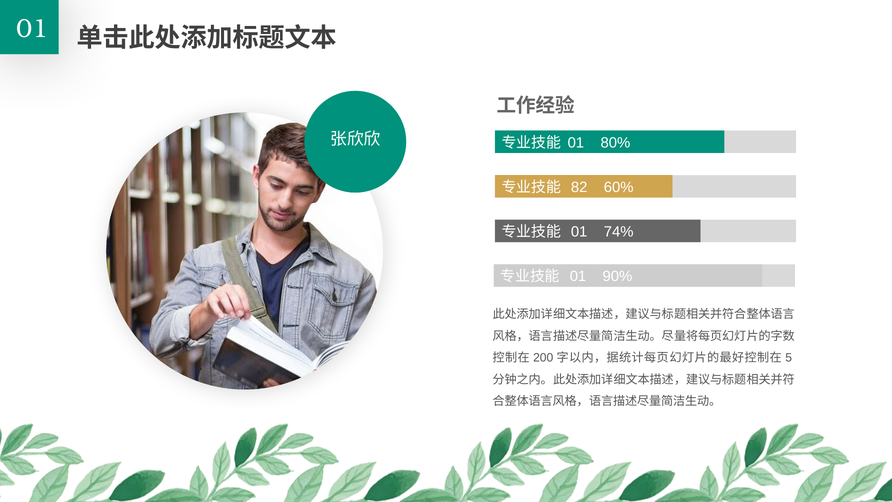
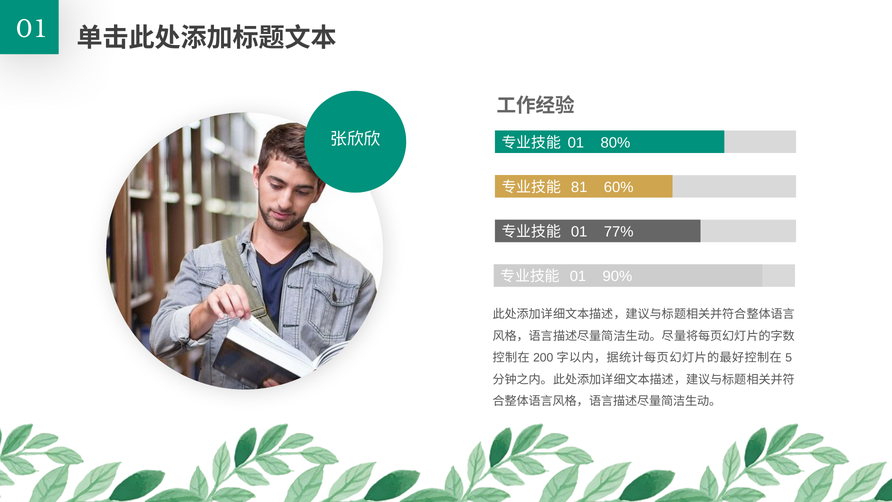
82: 82 -> 81
74%: 74% -> 77%
